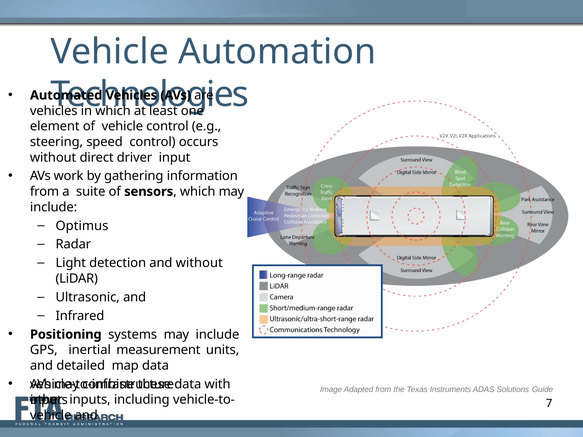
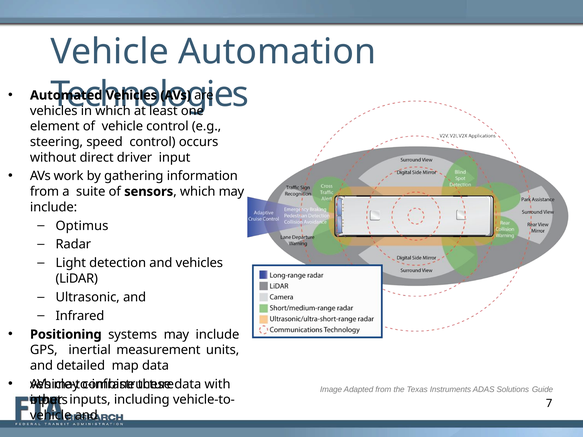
and without: without -> vehicles
